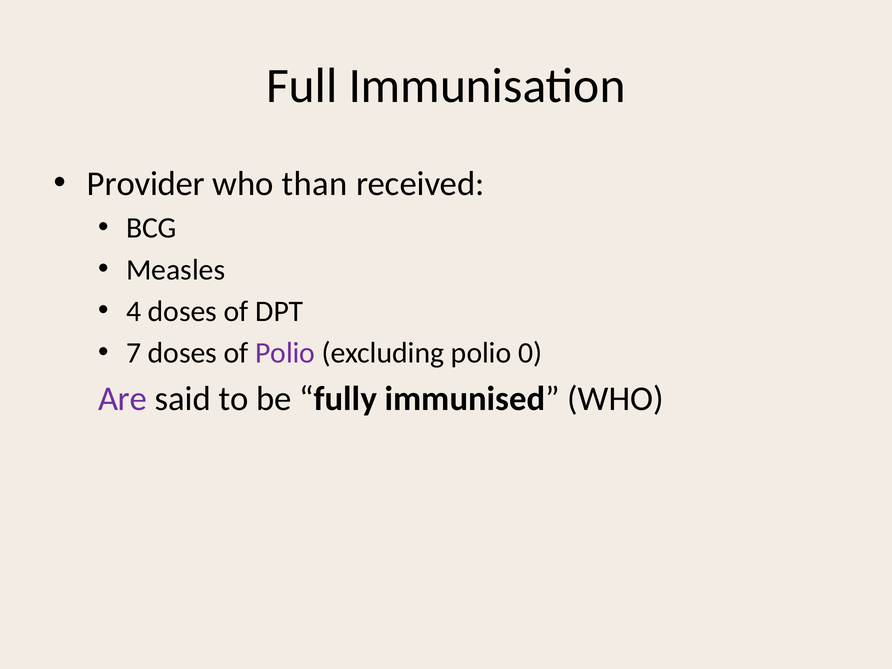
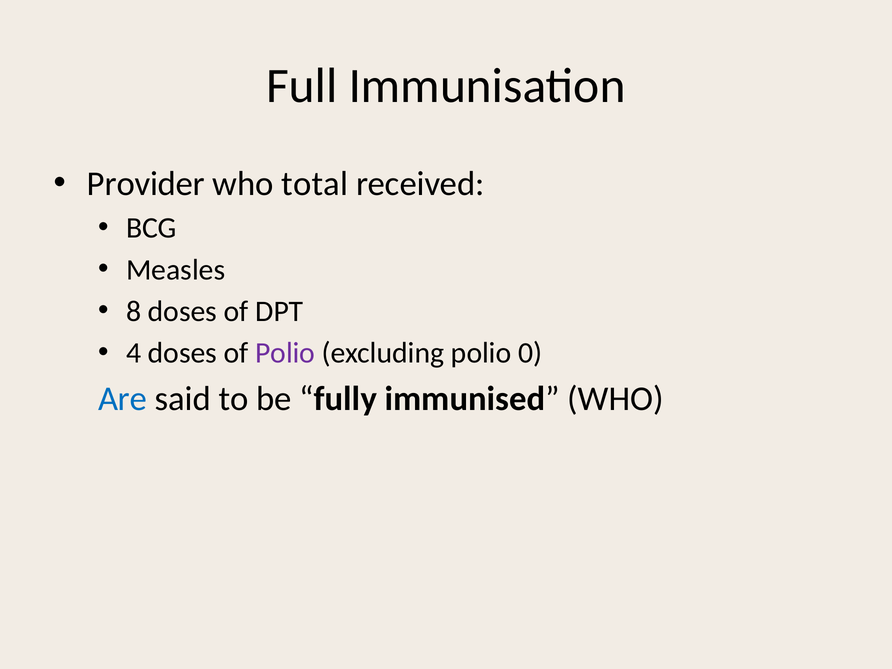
than: than -> total
4: 4 -> 8
7: 7 -> 4
Are colour: purple -> blue
